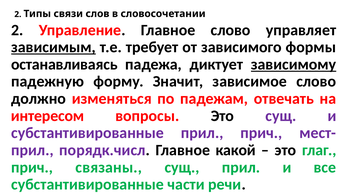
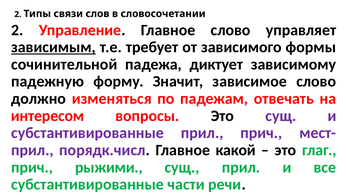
останавливаясь: останавливаясь -> сочинительной
зависимому underline: present -> none
связаны: связаны -> рыжими
